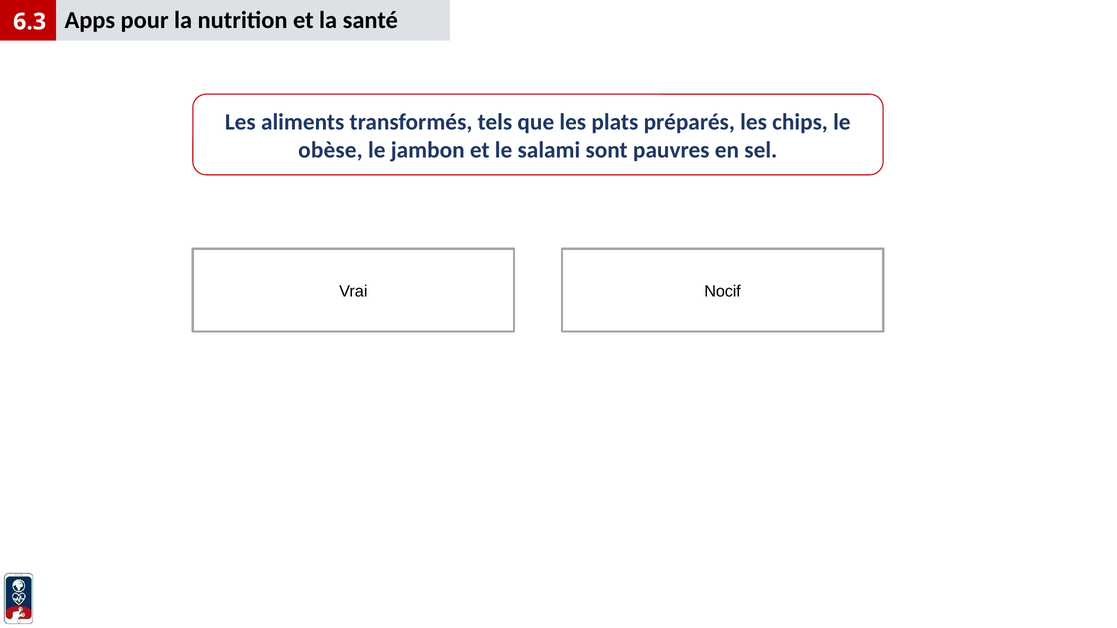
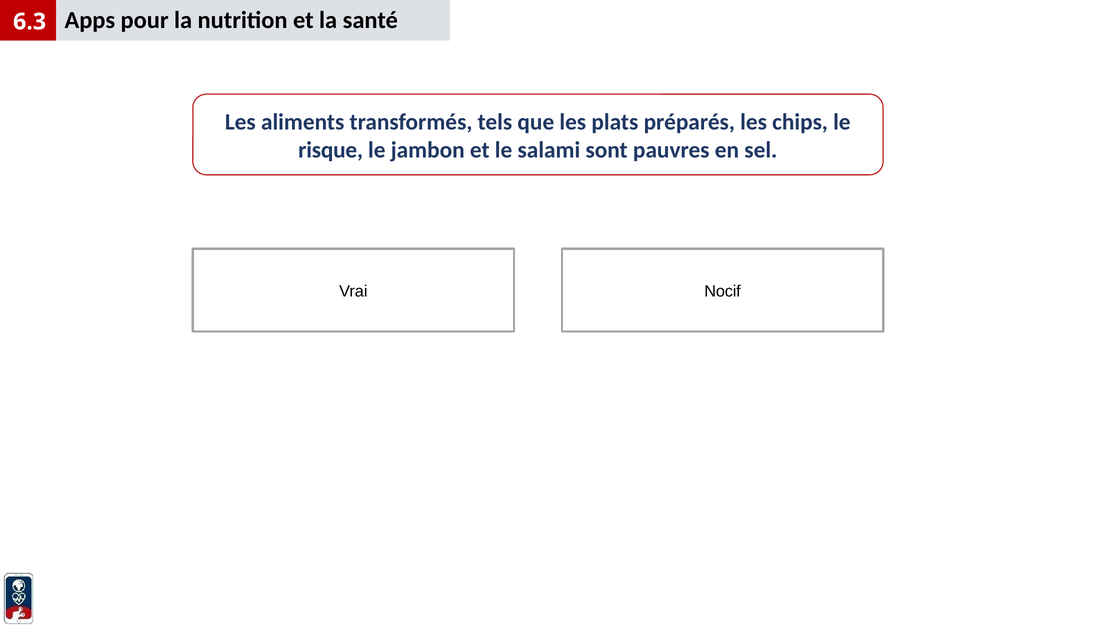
obèse: obèse -> risque
